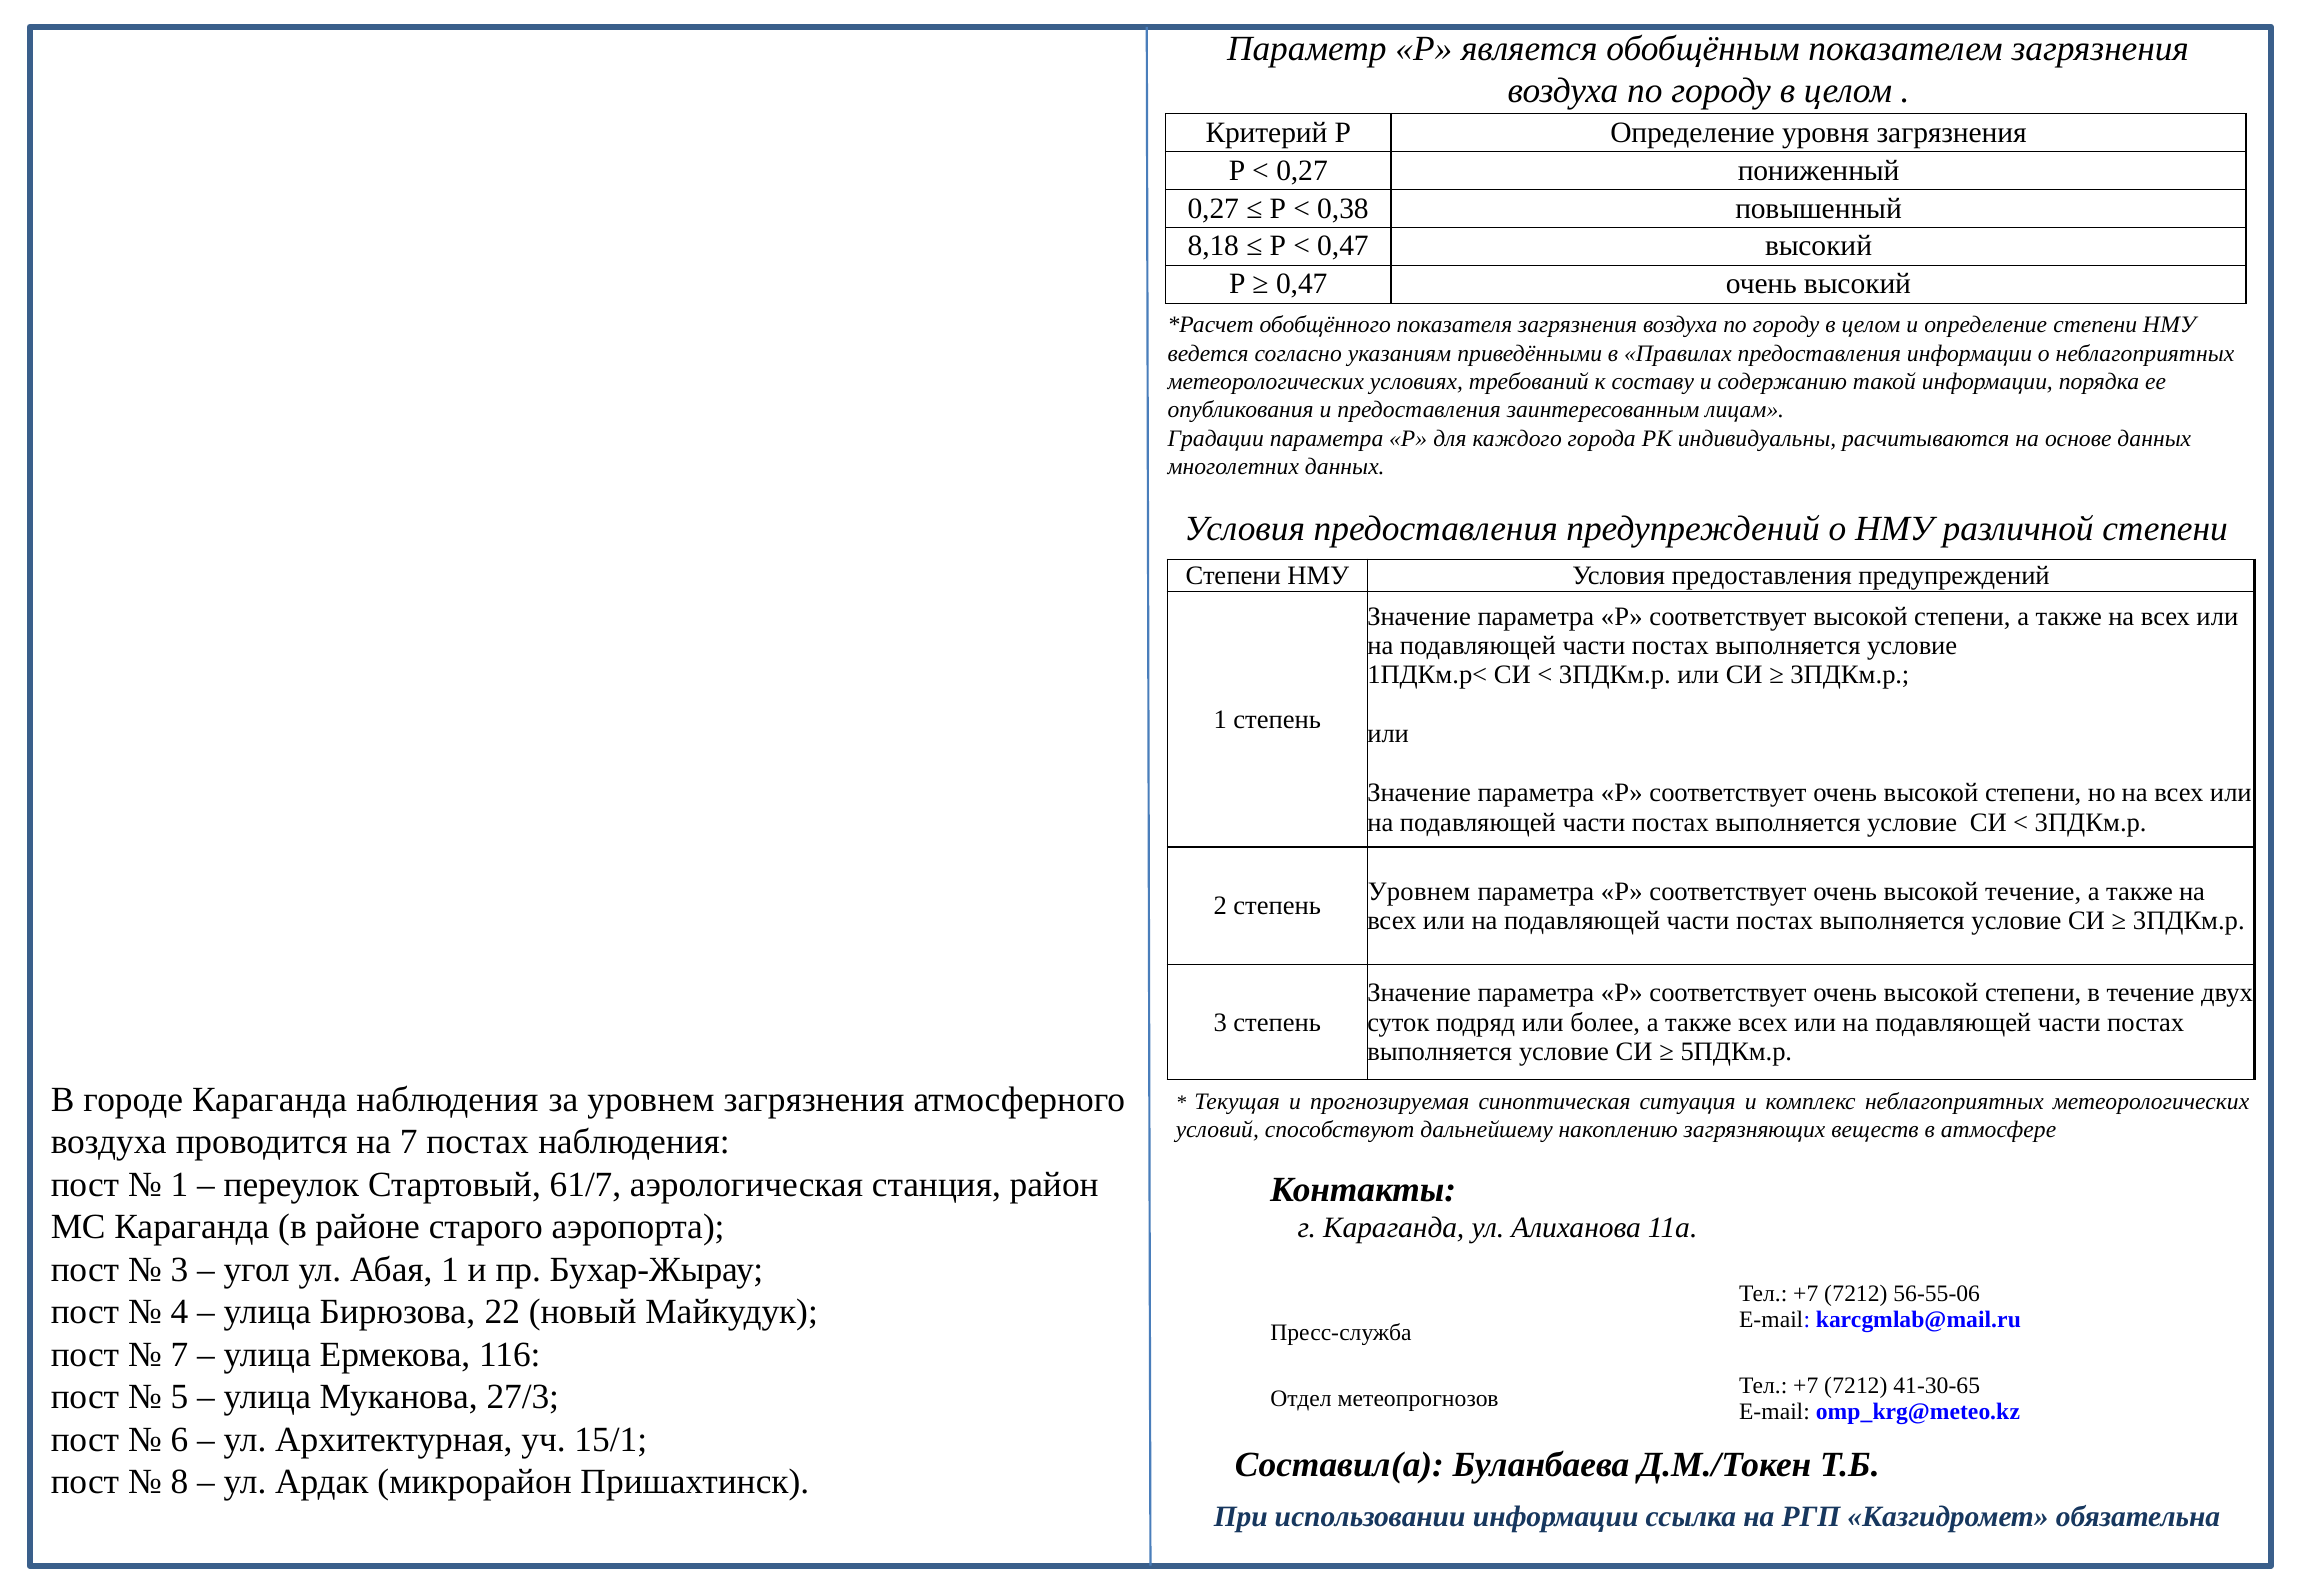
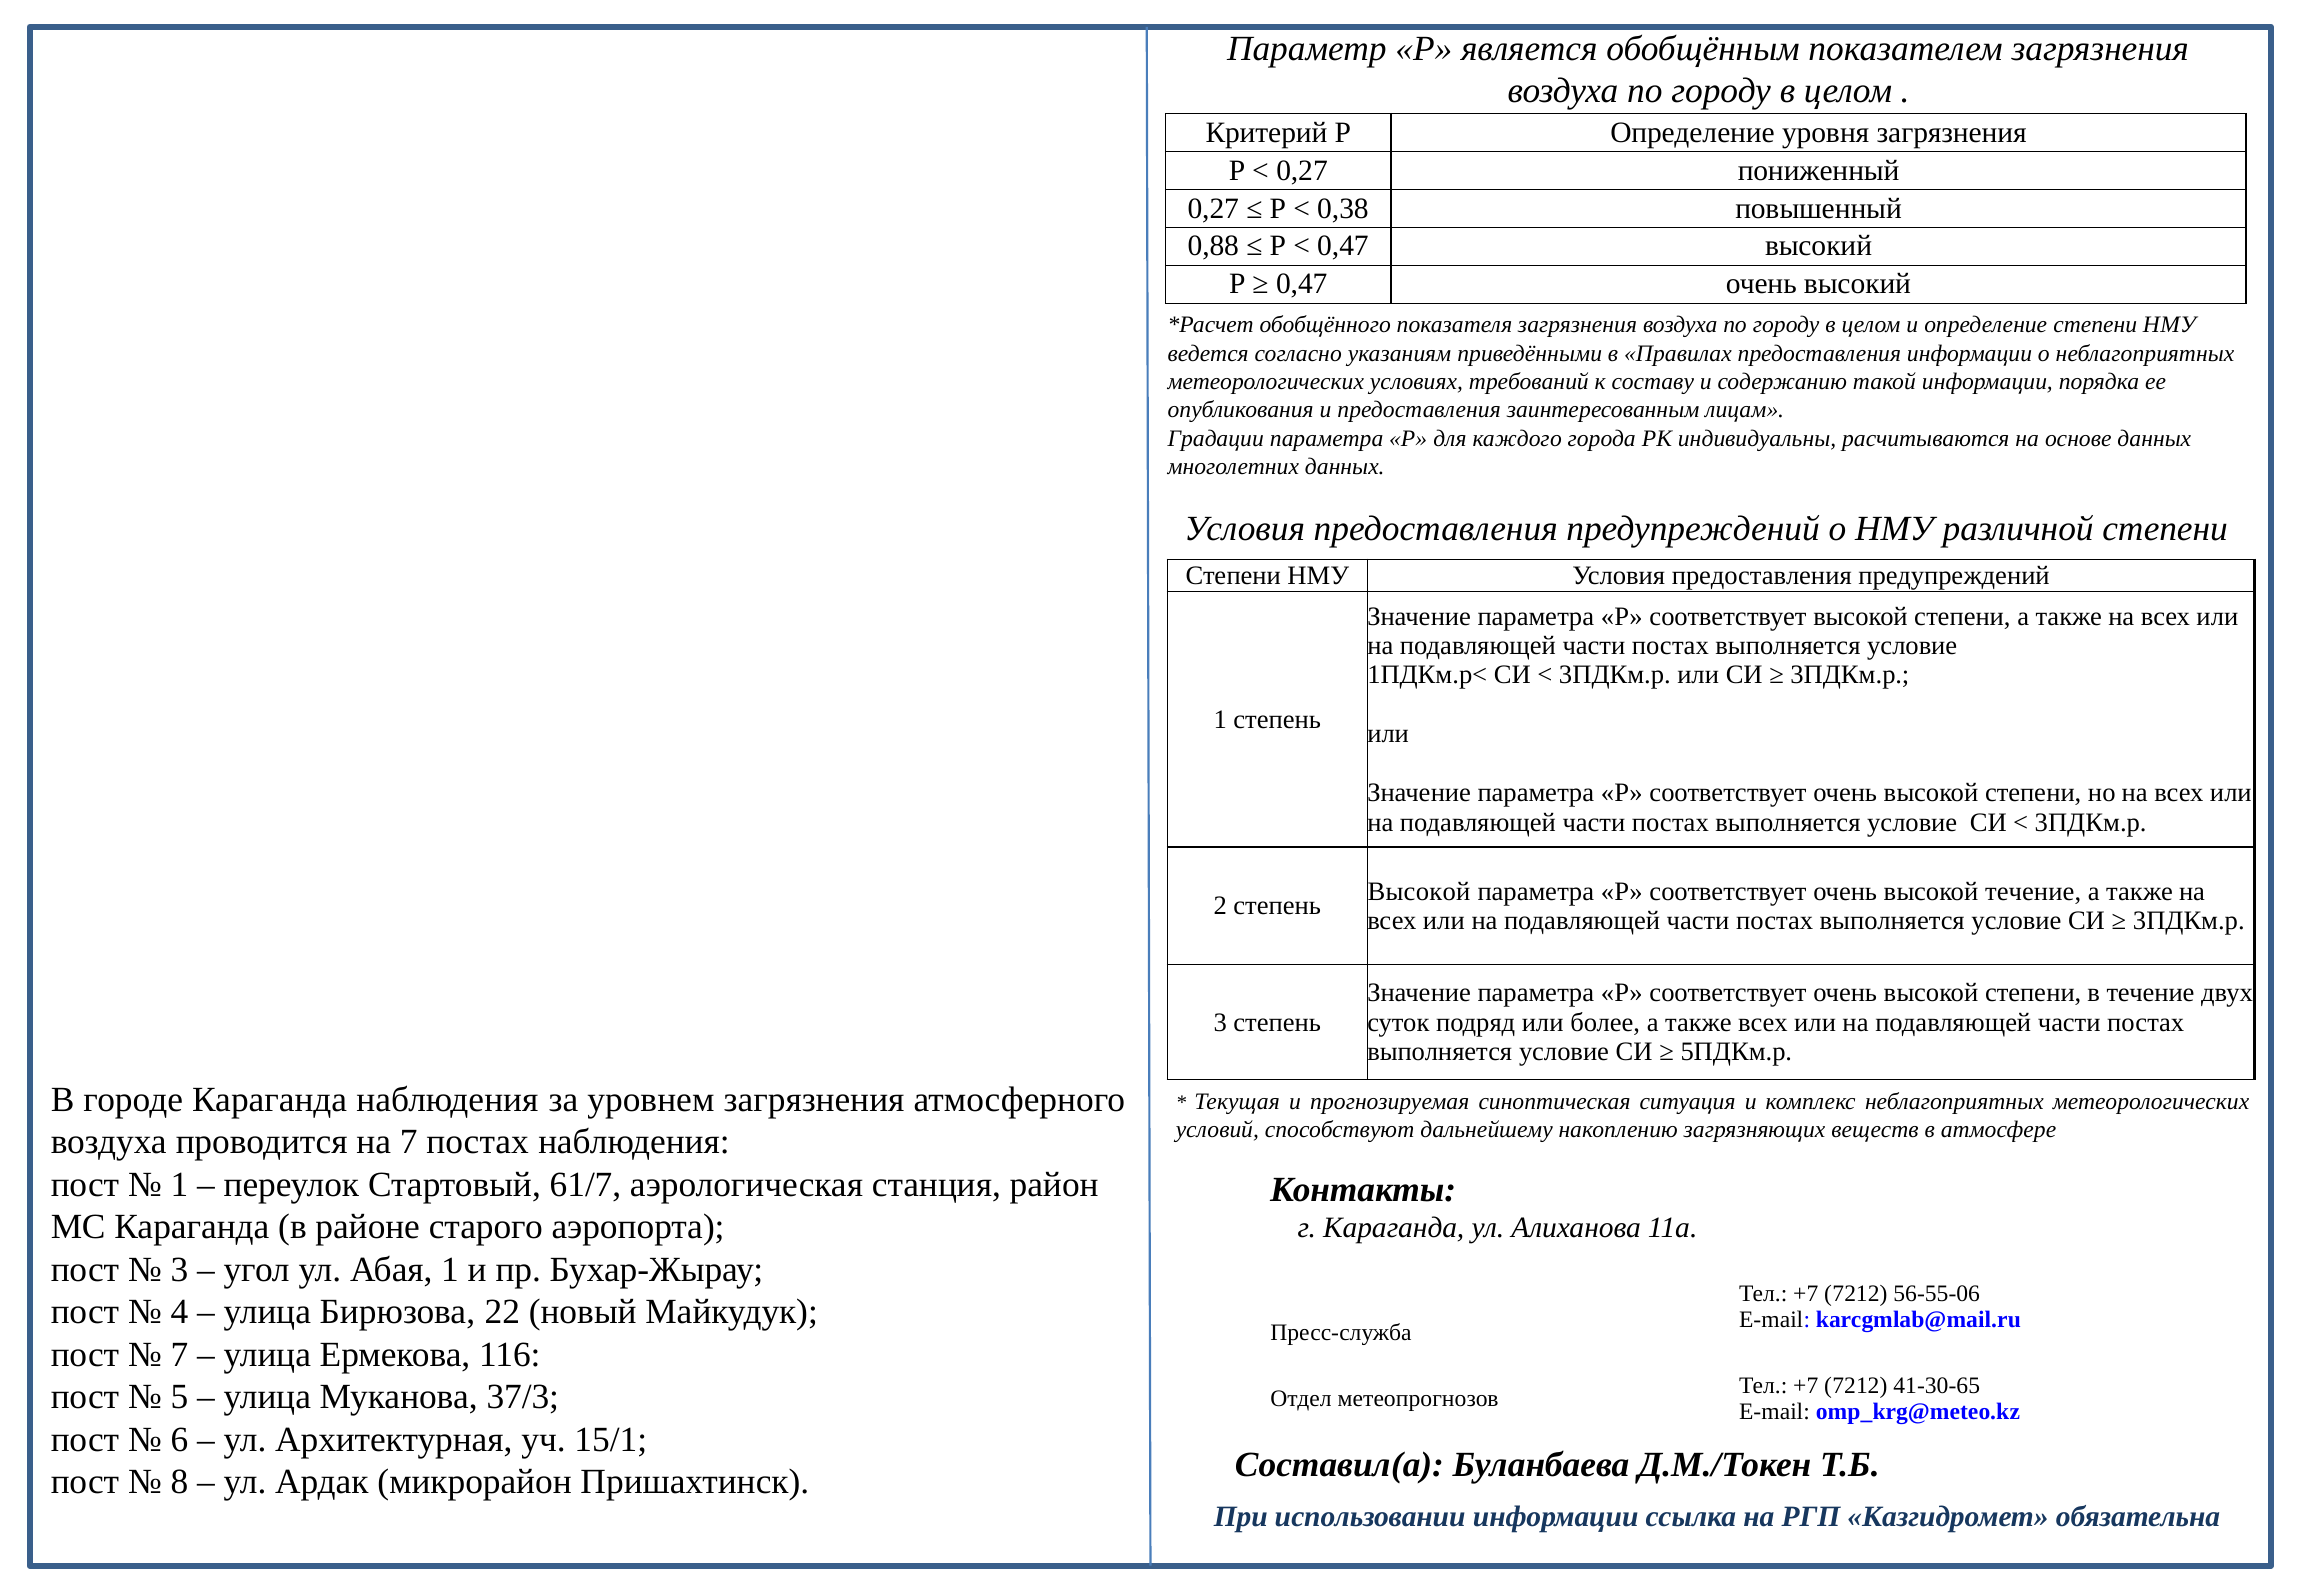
8,18: 8,18 -> 0,88
Уровнем at (1419, 891): Уровнем -> Высокой
27/3: 27/3 -> 37/3
